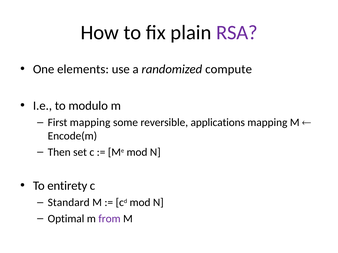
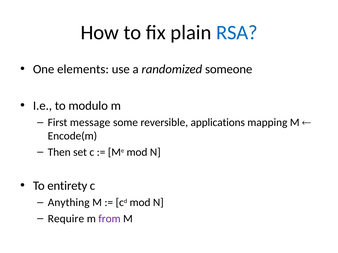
RSA colour: purple -> blue
compute: compute -> someone
First mapping: mapping -> message
Standard: Standard -> Anything
Optimal: Optimal -> Require
